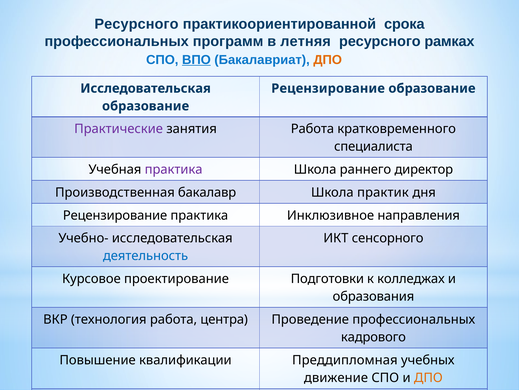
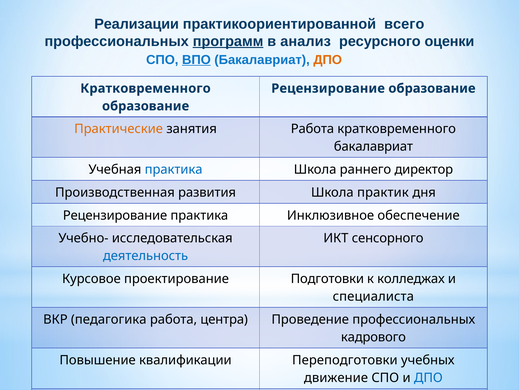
Ресурсного at (136, 24): Ресурсного -> Реализации
срока: срока -> всего
программ underline: none -> present
летняя: летняя -> анализ
рамках: рамках -> оценки
Исследовательская at (146, 88): Исследовательская -> Кратковременного
Практические colour: purple -> orange
специалиста at (373, 146): специалиста -> бакалавриат
практика at (174, 169) colour: purple -> blue
бакалавр: бакалавр -> развития
направления: направления -> обеспечение
образования: образования -> специалиста
технология: технология -> педагогика
Преддипломная: Преддипломная -> Переподготовки
ДПО at (428, 377) colour: orange -> blue
